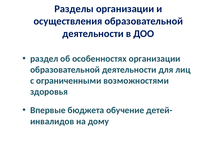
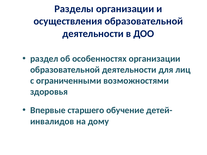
бюджета: бюджета -> старшего
